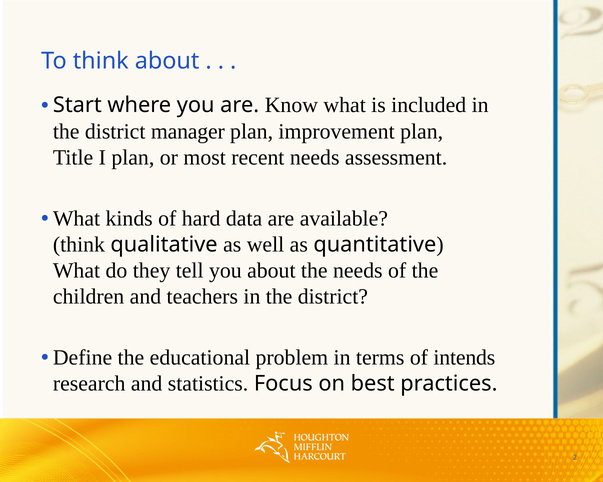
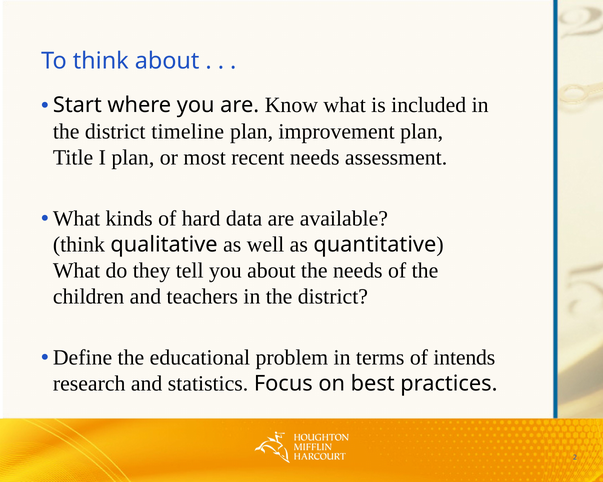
manager: manager -> timeline
